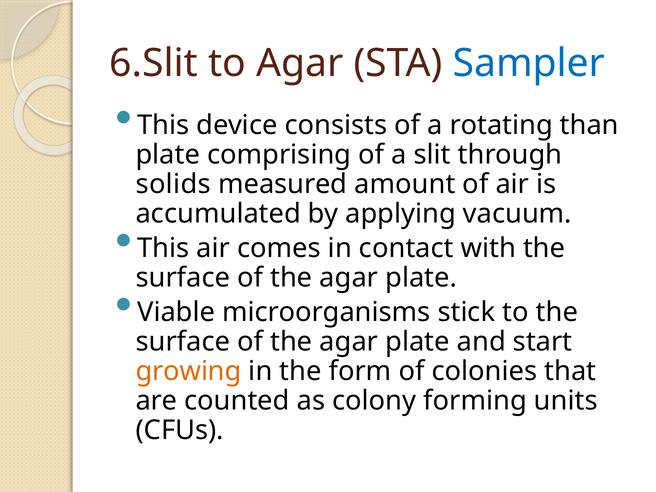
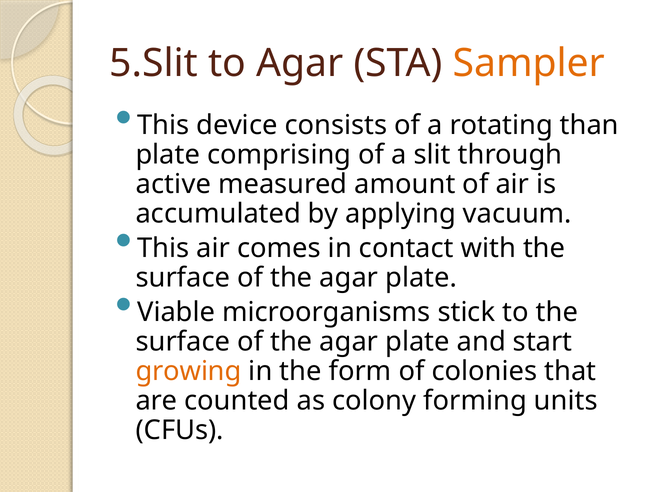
6.Slit: 6.Slit -> 5.Slit
Sampler colour: blue -> orange
solids: solids -> active
